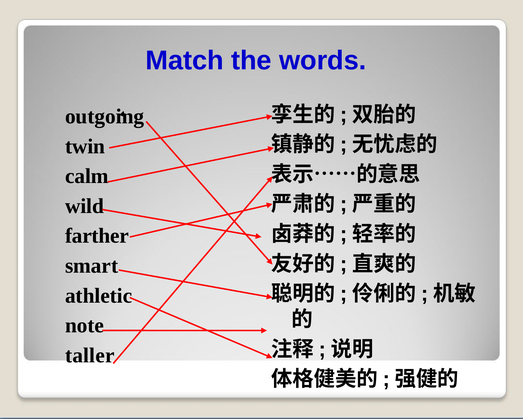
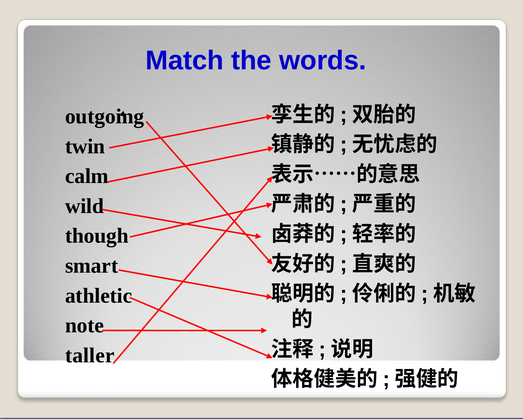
farther: farther -> though
